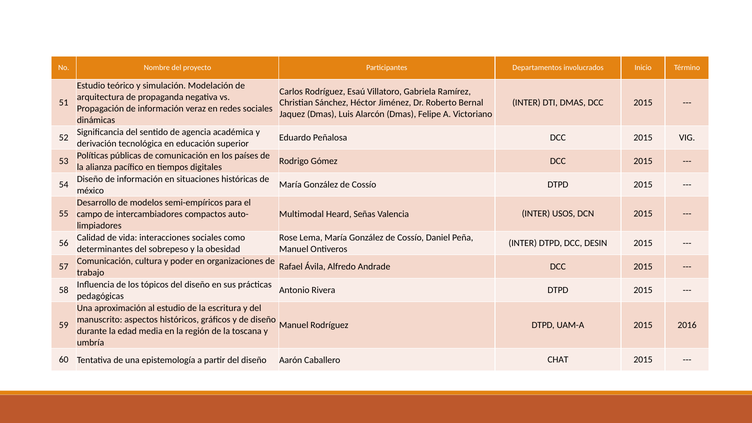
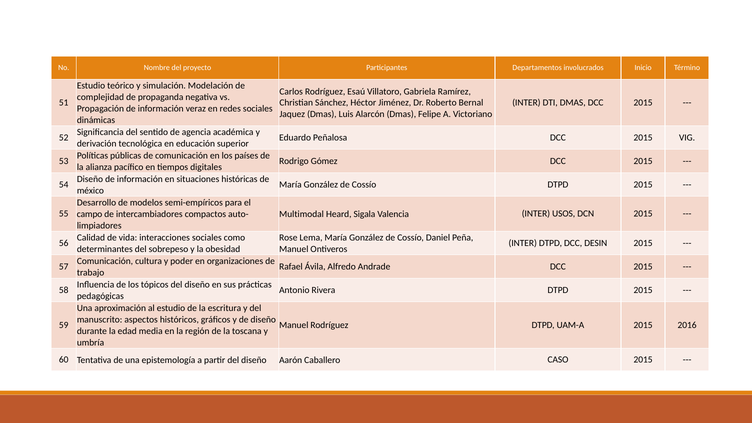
arquitectura: arquitectura -> complejidad
Señas: Señas -> Sigala
CHAT: CHAT -> CASO
